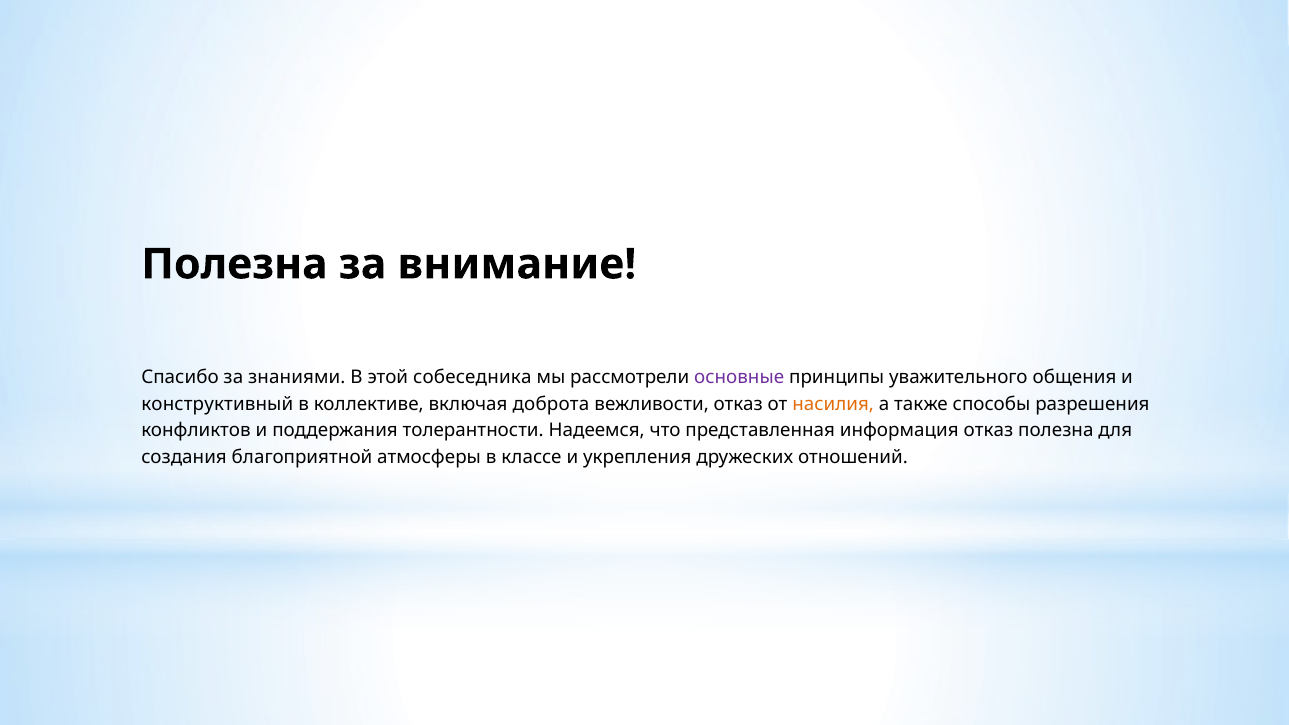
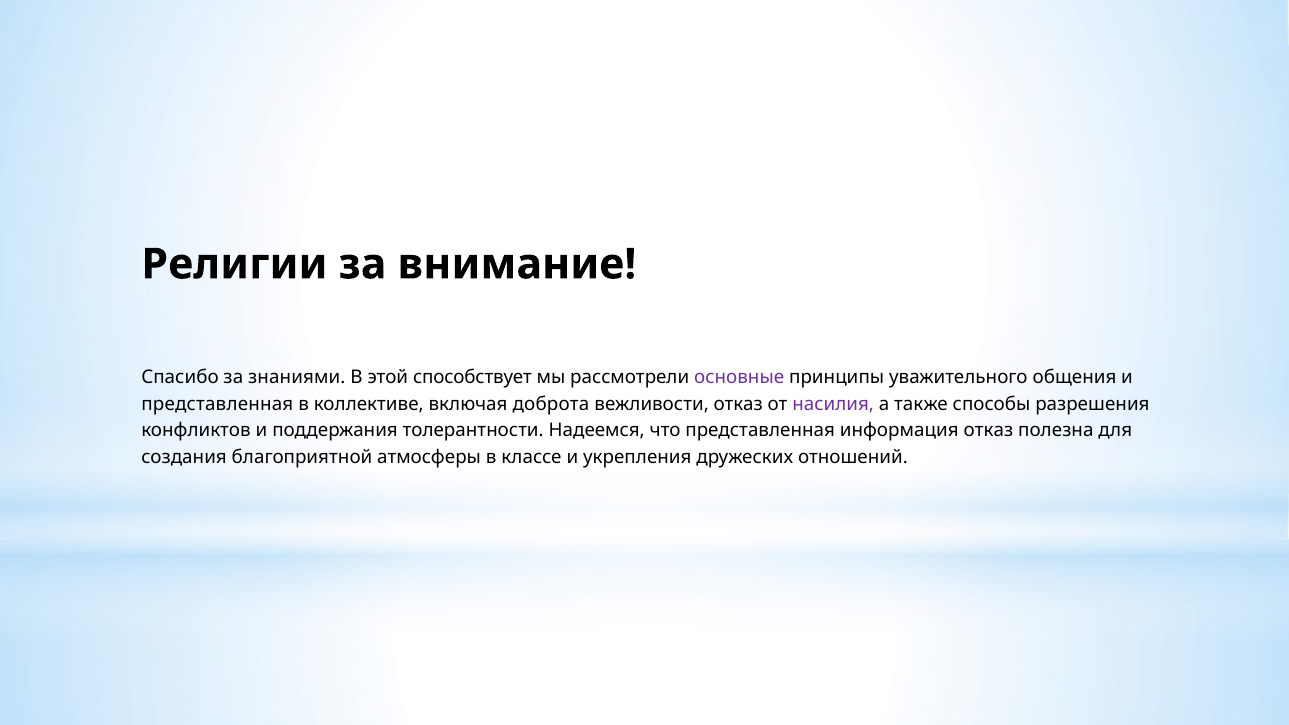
Полезна at (235, 264): Полезна -> Религии
собеседника: собеседника -> способствует
конструктивный at (217, 404): конструктивный -> представленная
насилия colour: orange -> purple
